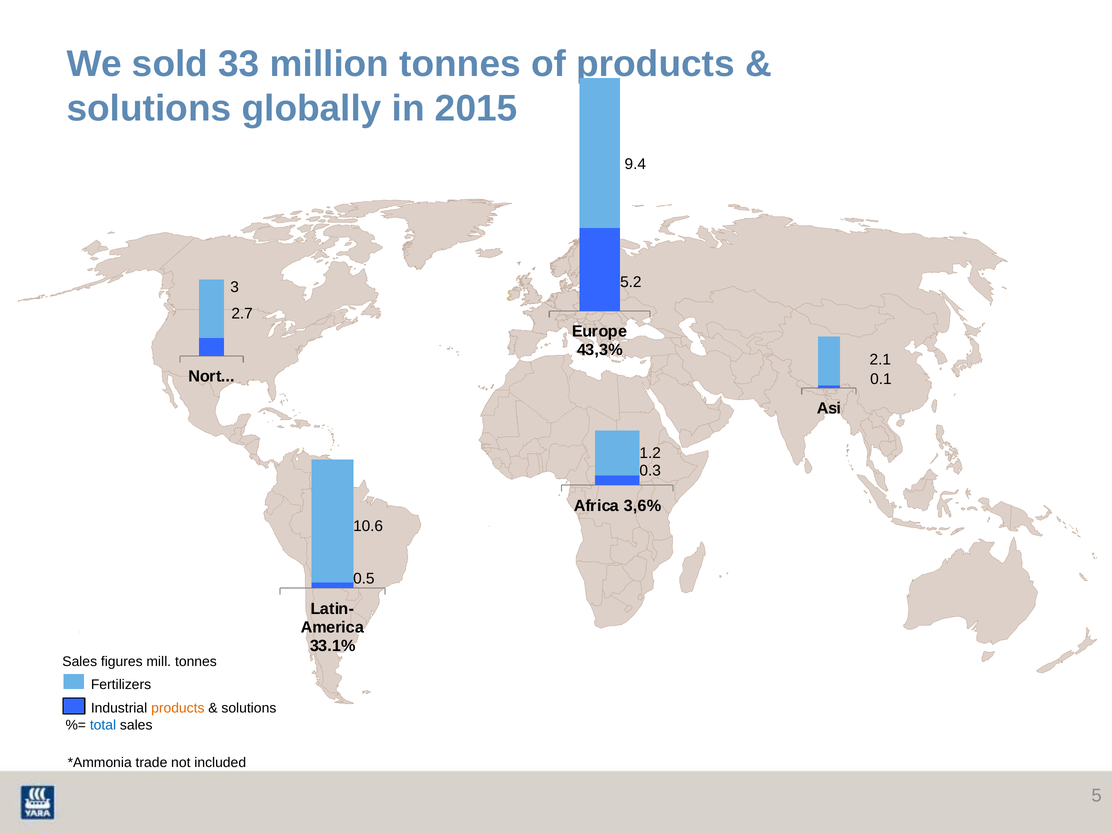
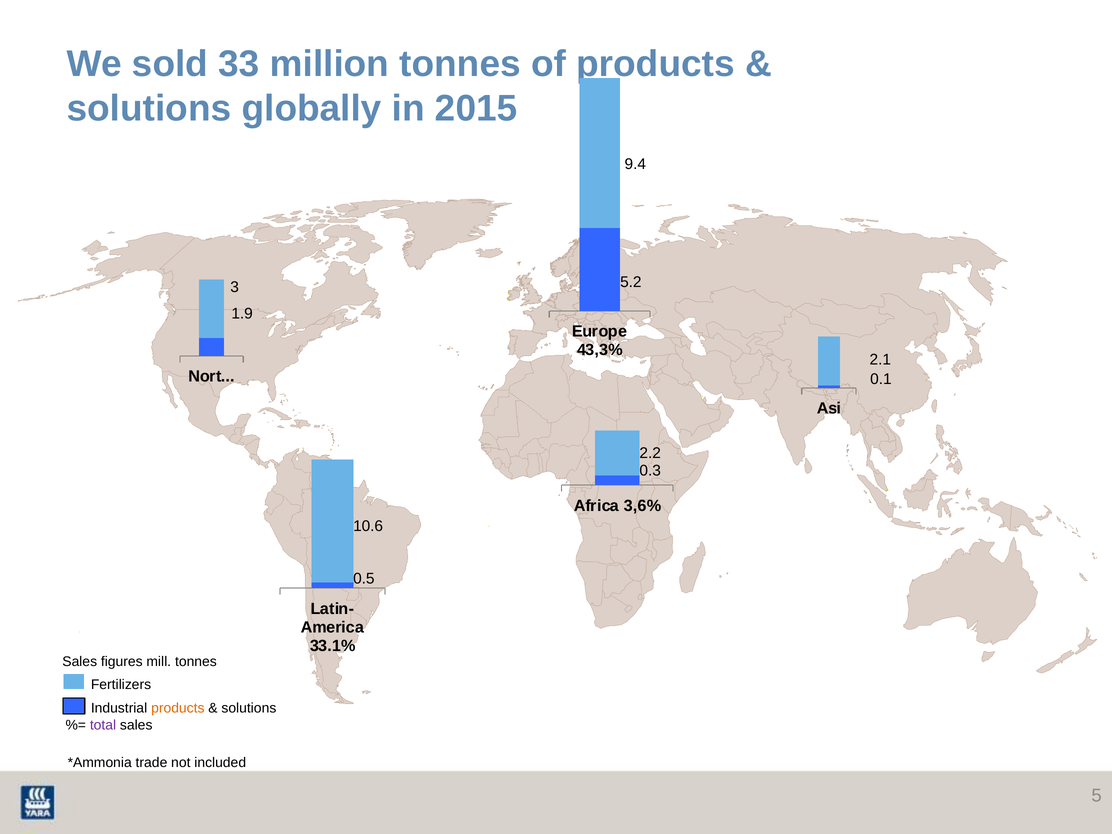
2.7: 2.7 -> 1.9
1.2: 1.2 -> 2.2
total colour: blue -> purple
